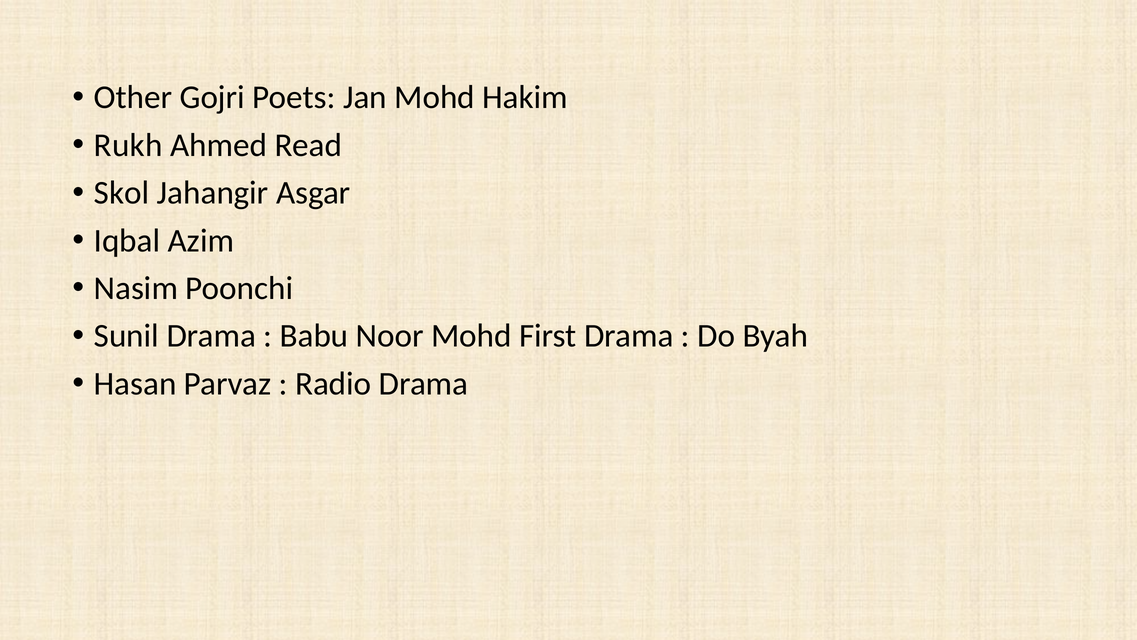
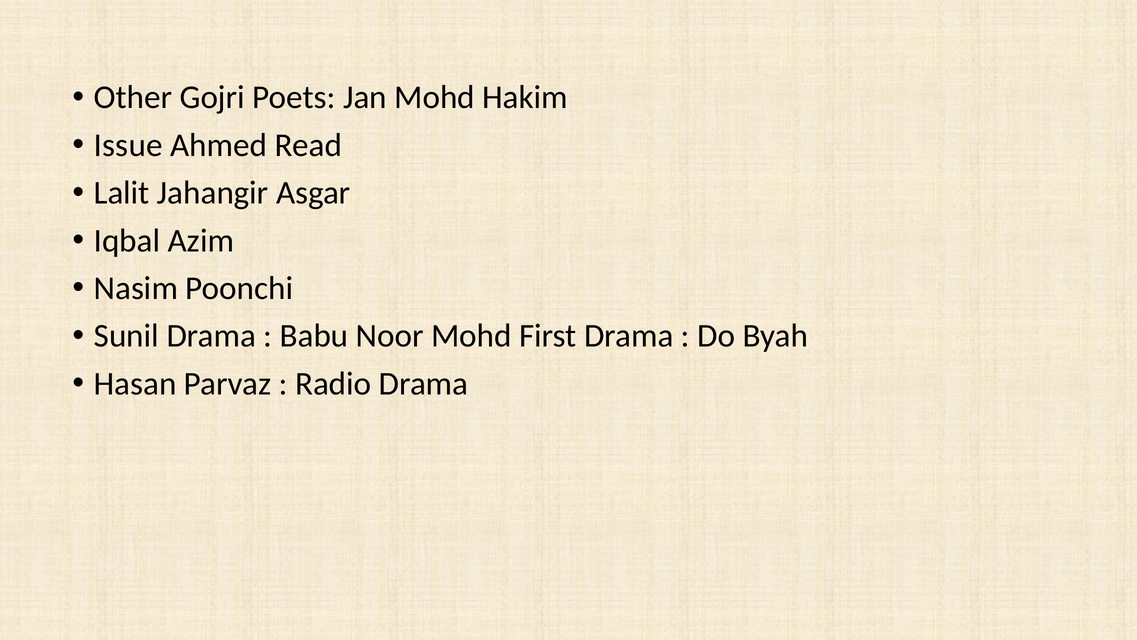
Rukh: Rukh -> Issue
Skol: Skol -> Lalit
